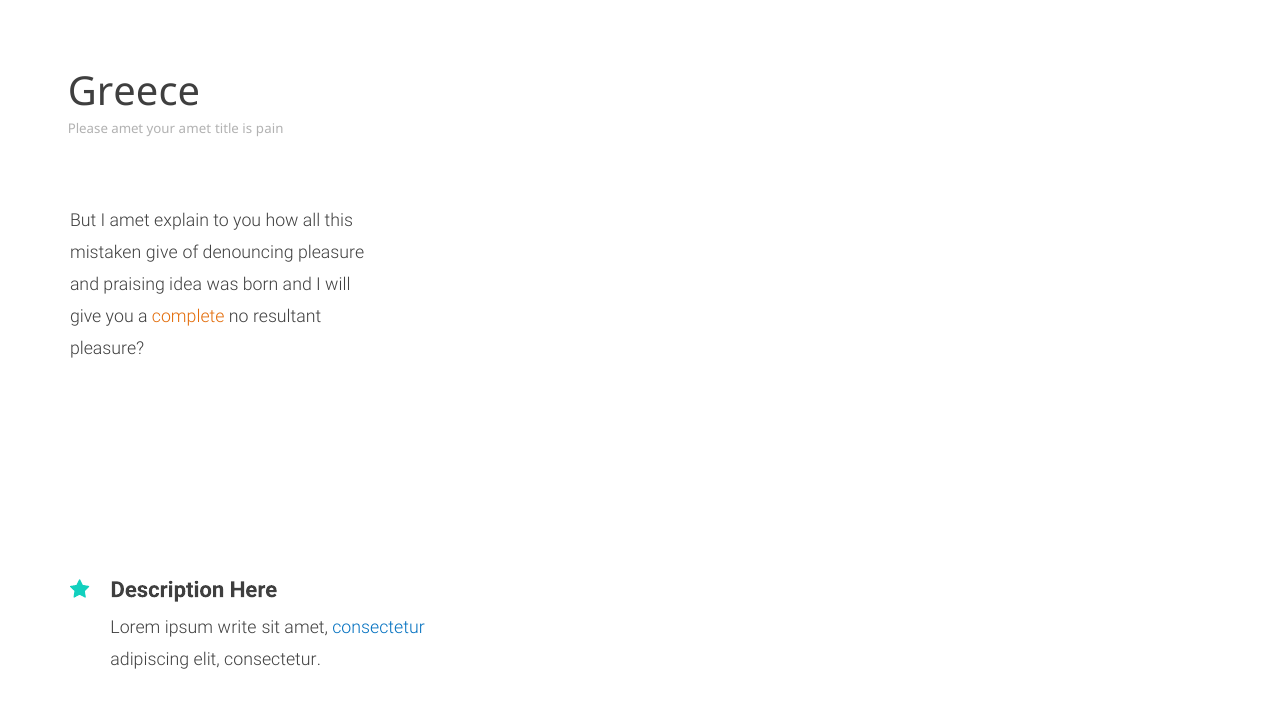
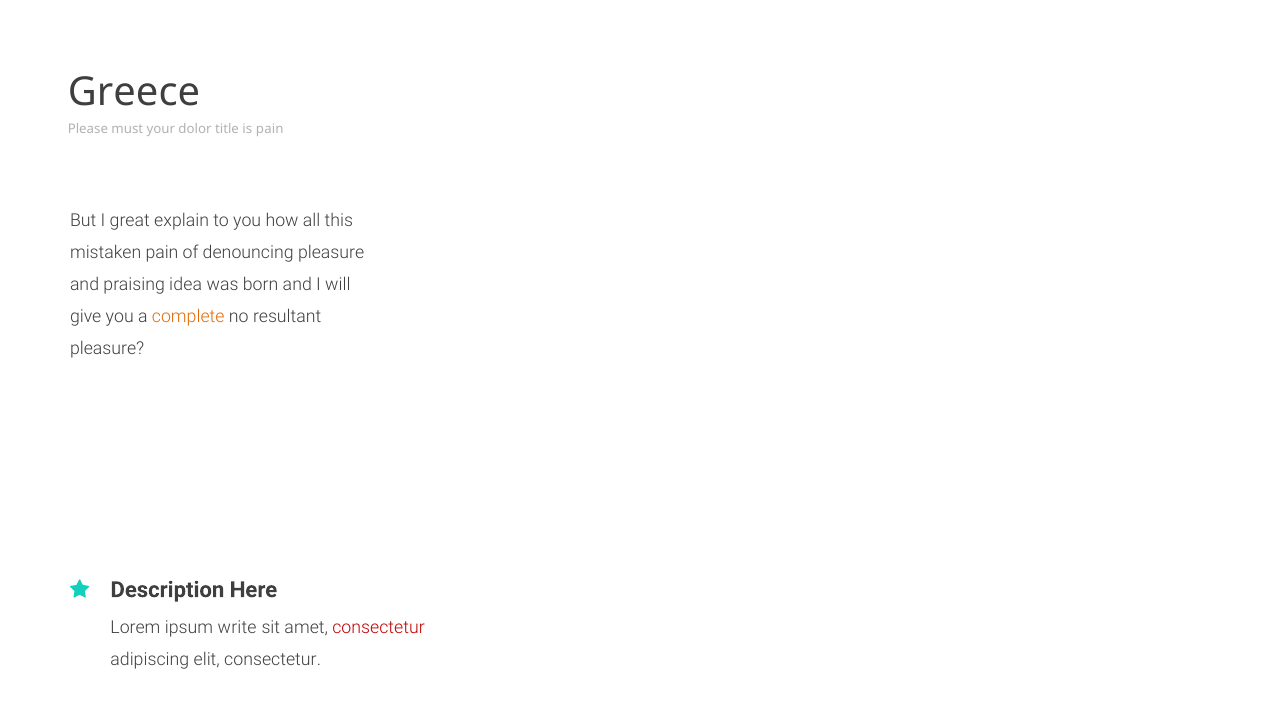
Please amet: amet -> must
your amet: amet -> dolor
I amet: amet -> great
mistaken give: give -> pain
consectetur at (379, 627) colour: blue -> red
